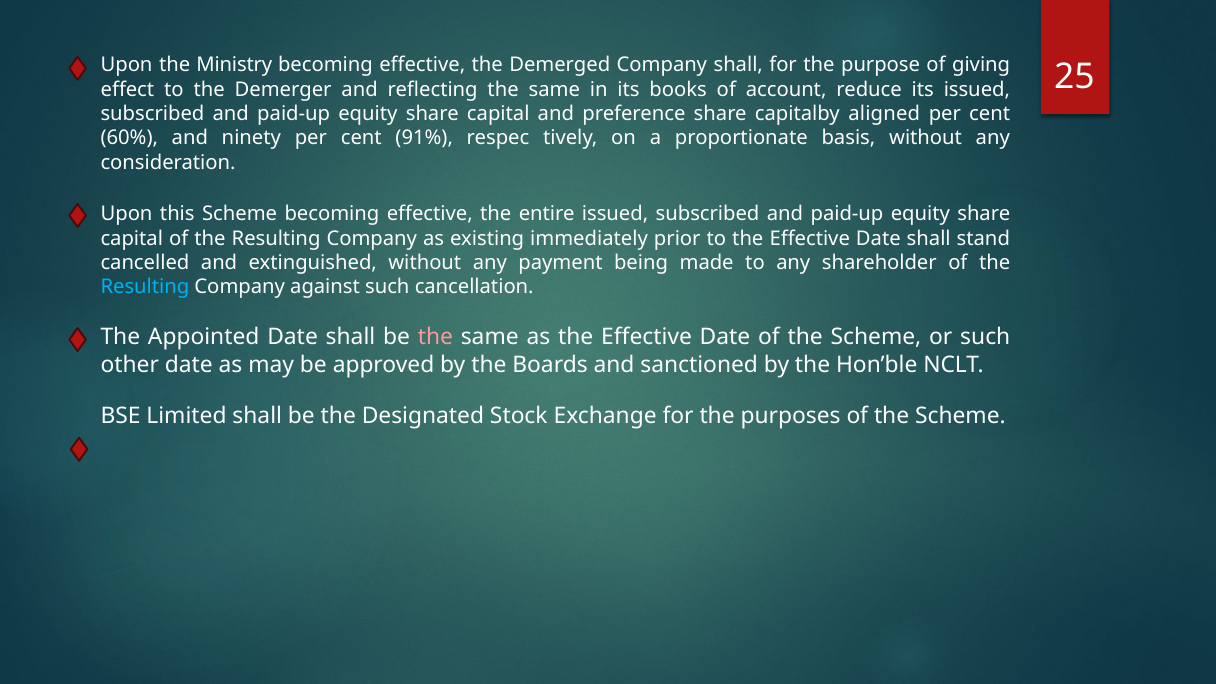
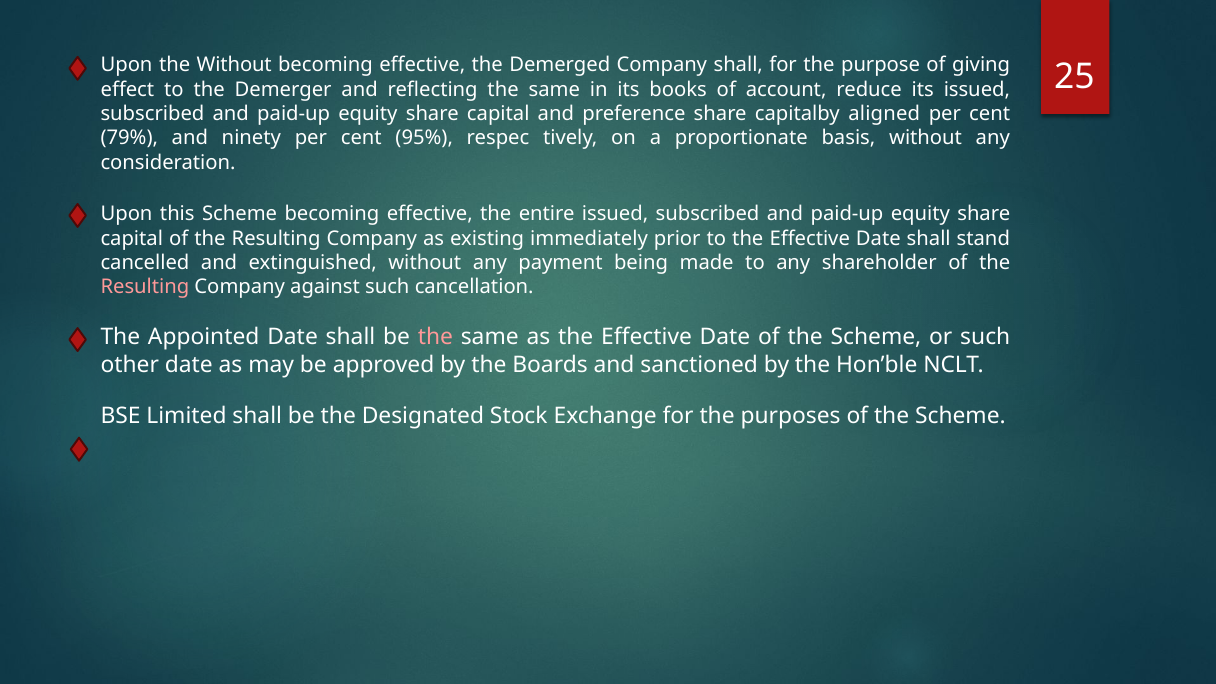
the Ministry: Ministry -> Without
60%: 60% -> 79%
91%: 91% -> 95%
Resulting at (145, 287) colour: light blue -> pink
